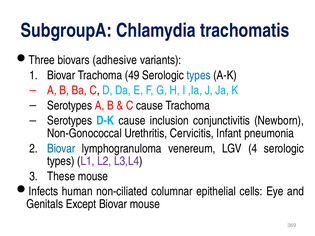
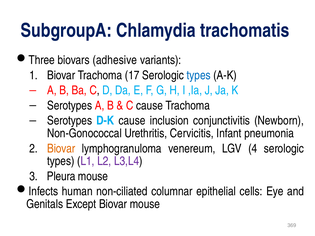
49: 49 -> 17
Biovar at (61, 149) colour: blue -> orange
These: These -> Pleura
